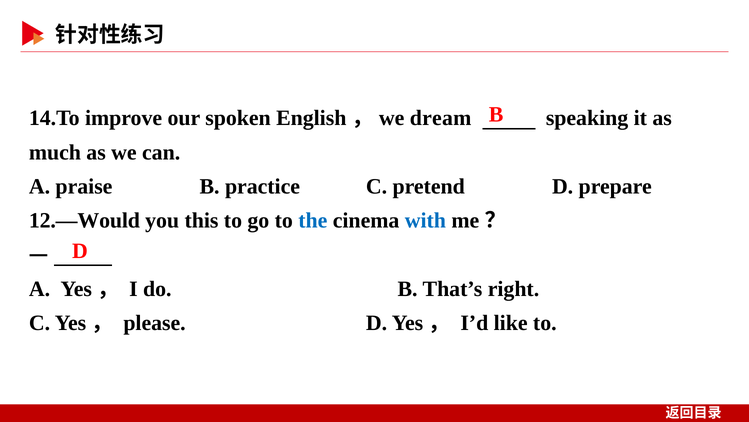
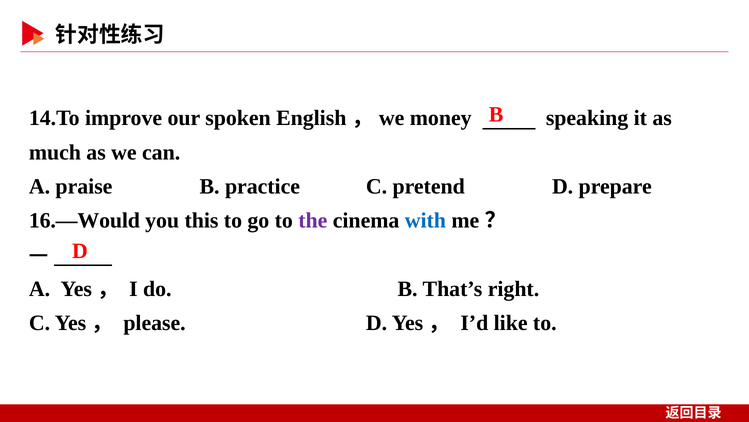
dream: dream -> money
12.—Would: 12.—Would -> 16.—Would
the colour: blue -> purple
